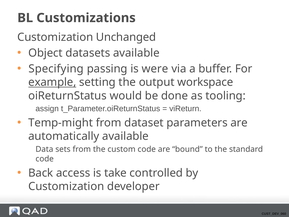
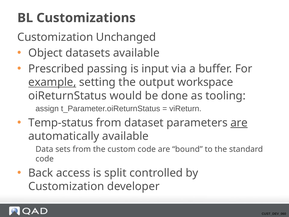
Specifying: Specifying -> Prescribed
were: were -> input
Temp-might: Temp-might -> Temp-status
are at (239, 123) underline: none -> present
take: take -> split
